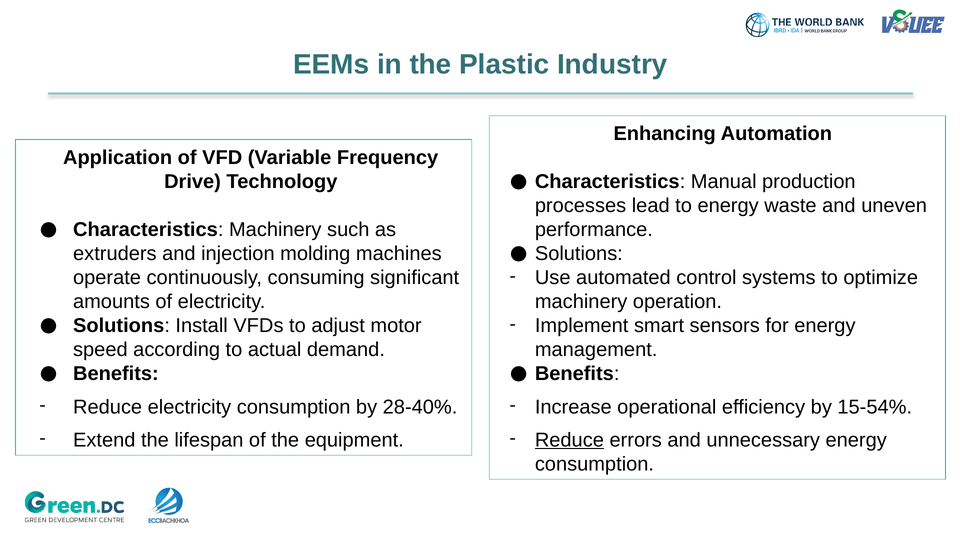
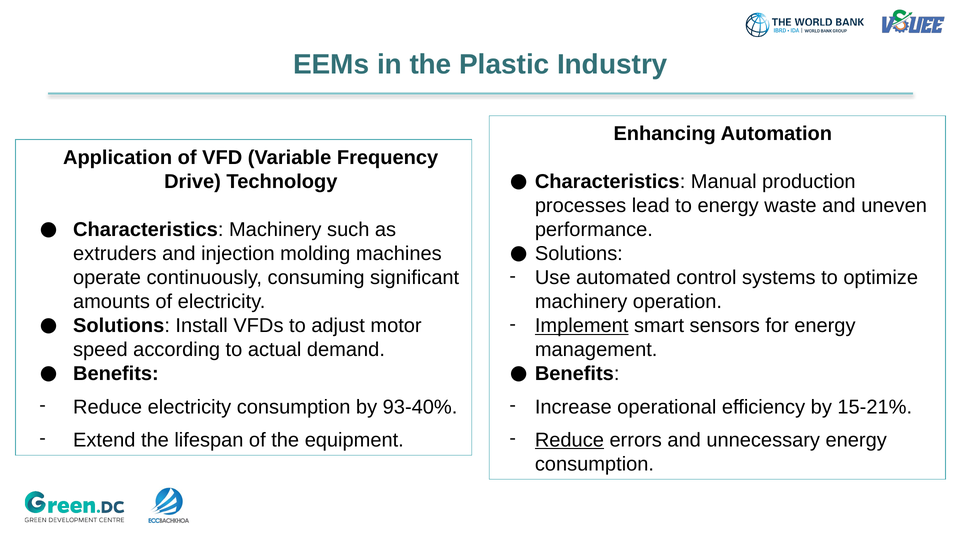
Implement underline: none -> present
28-40%: 28-40% -> 93-40%
15-54%: 15-54% -> 15-21%
